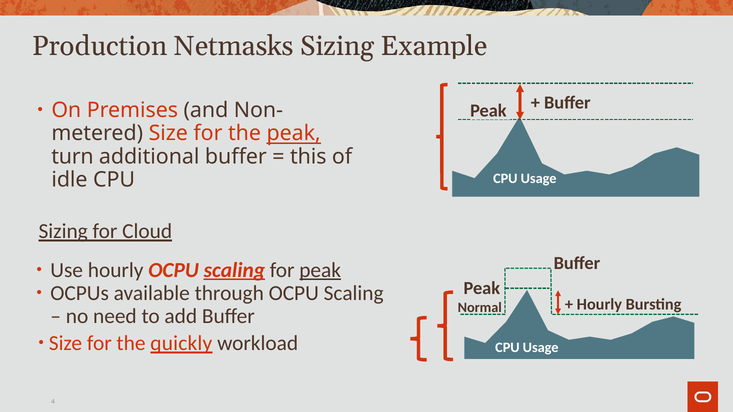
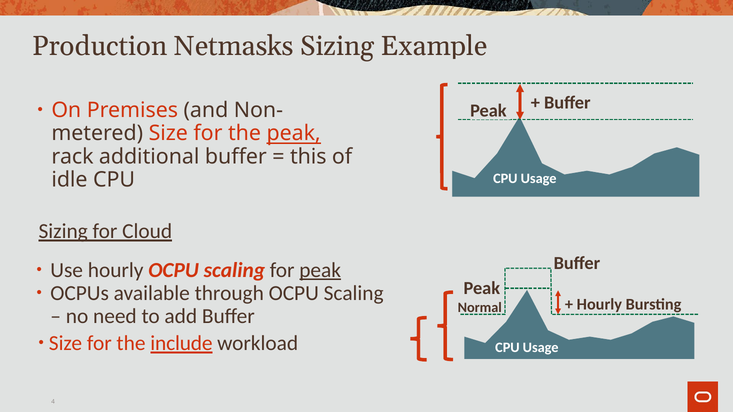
turn: turn -> rack
scaling at (234, 270) underline: present -> none
quickly: quickly -> include
